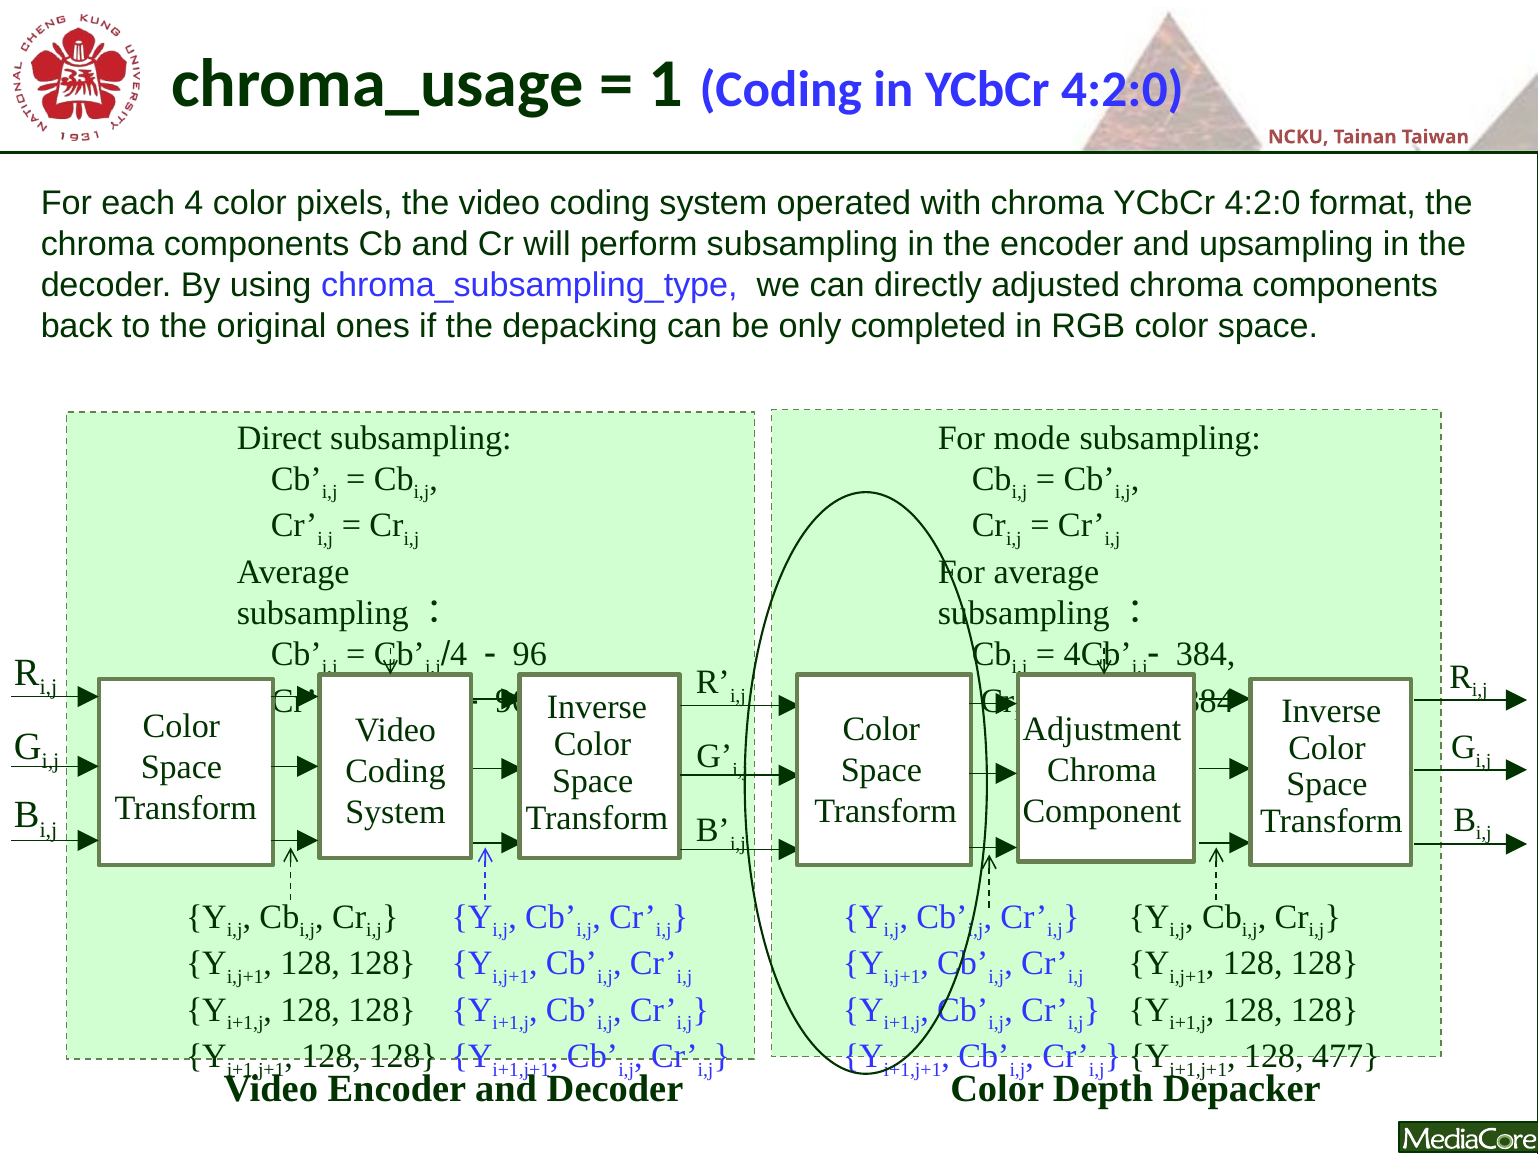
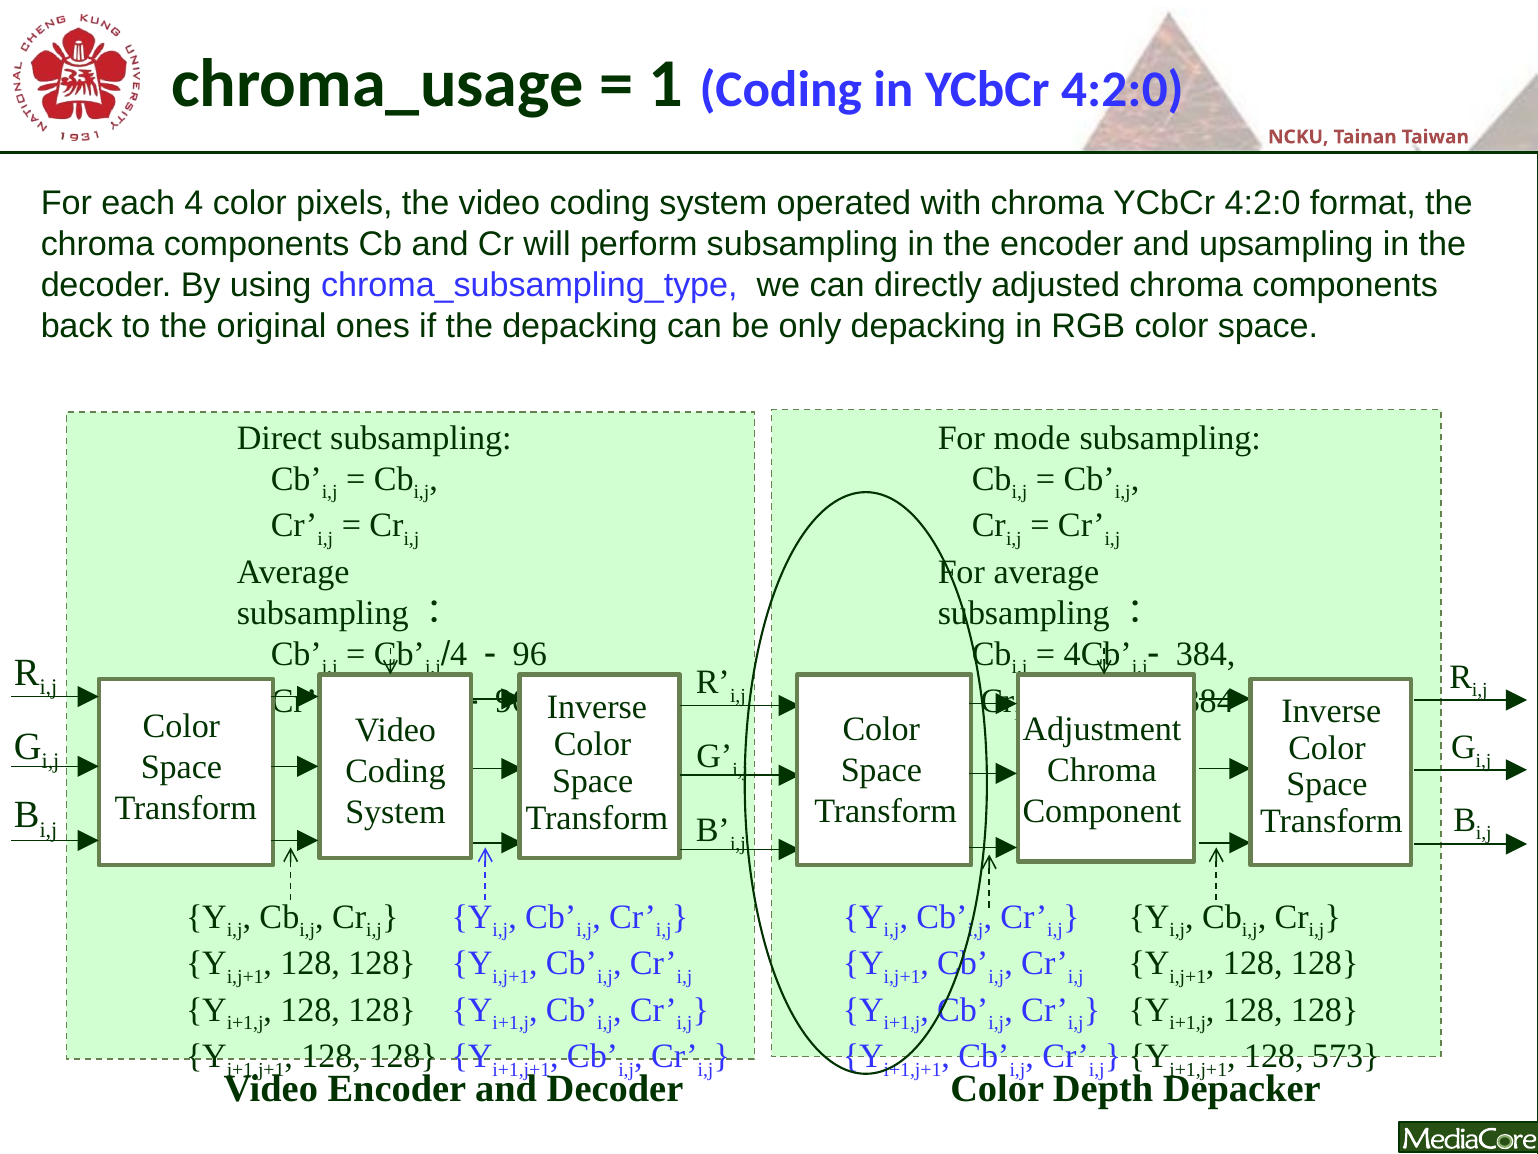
only completed: completed -> depacking
477: 477 -> 573
